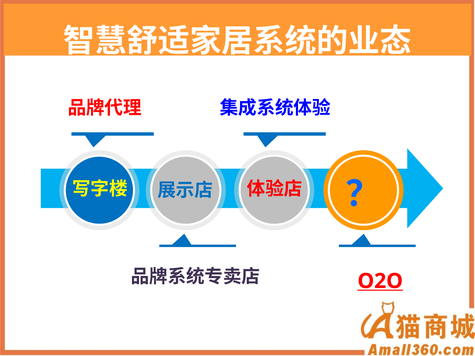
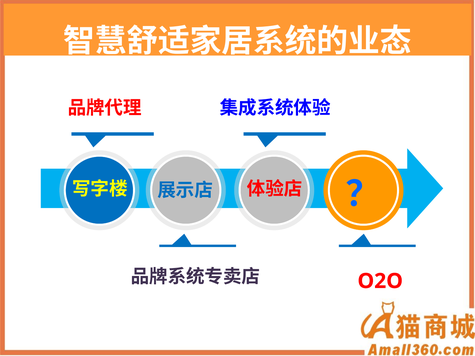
O2O underline: present -> none
